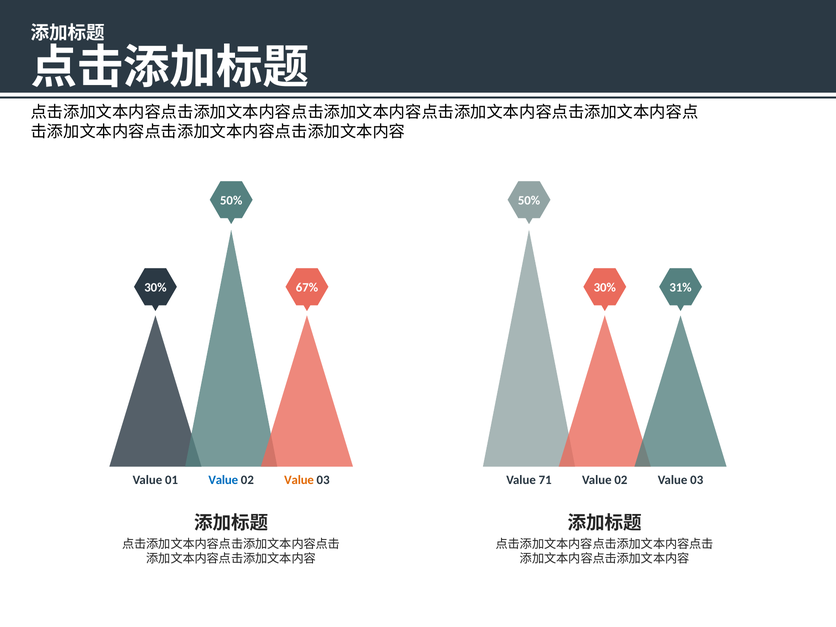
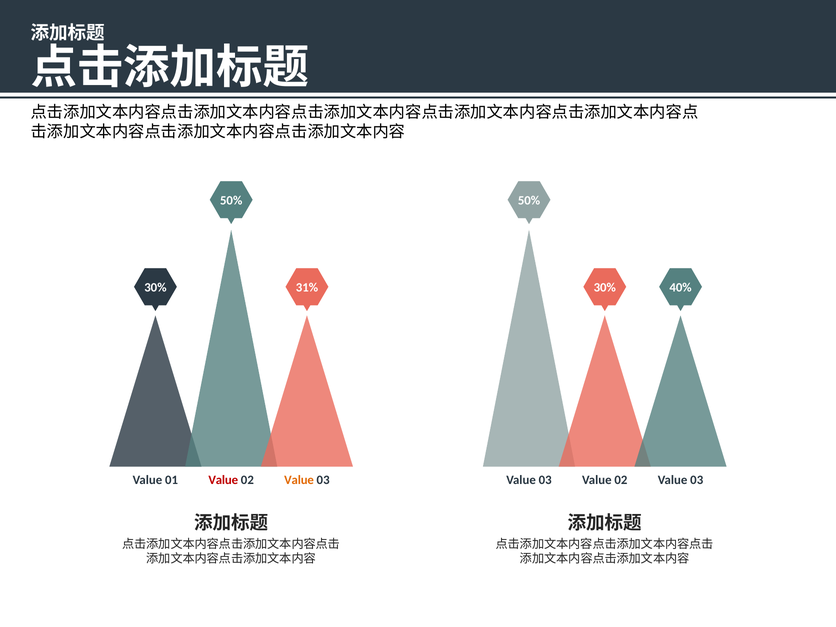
67%: 67% -> 31%
31%: 31% -> 40%
Value at (223, 480) colour: blue -> red
71 at (545, 480): 71 -> 03
